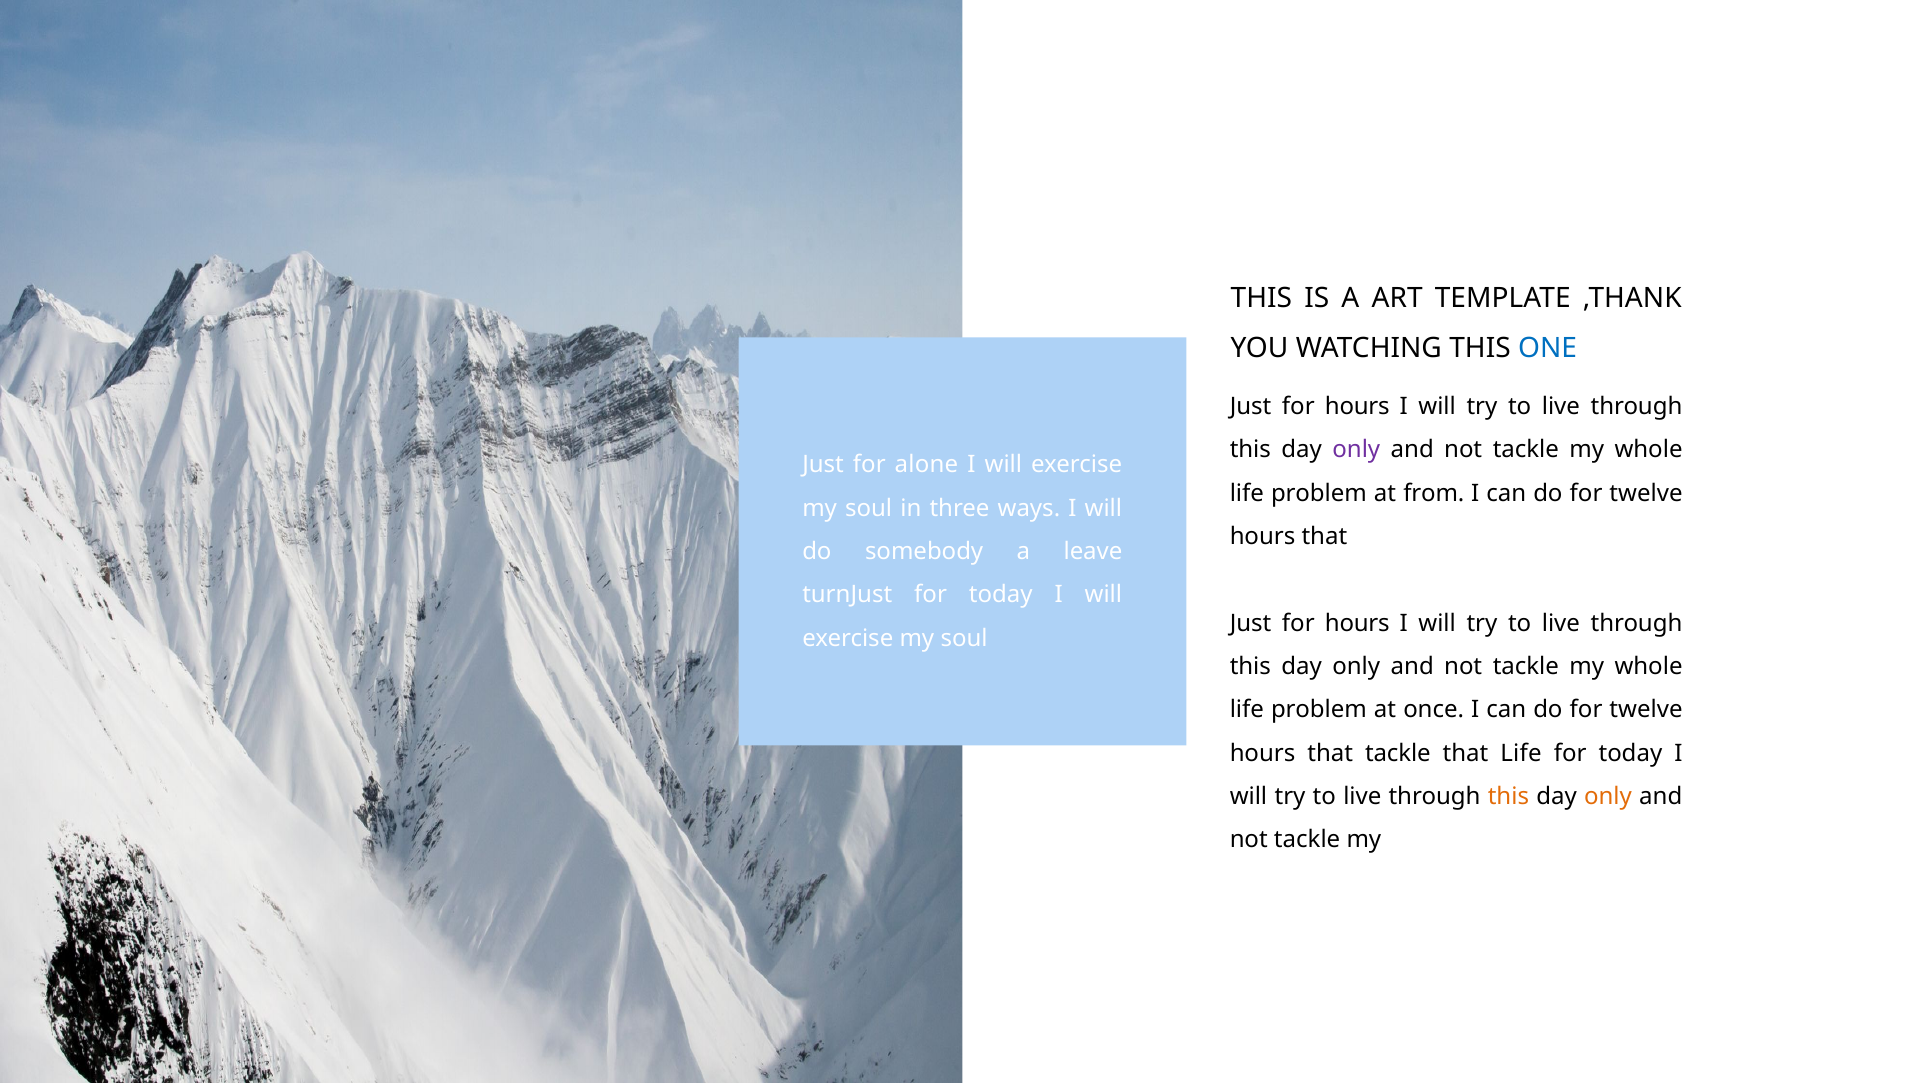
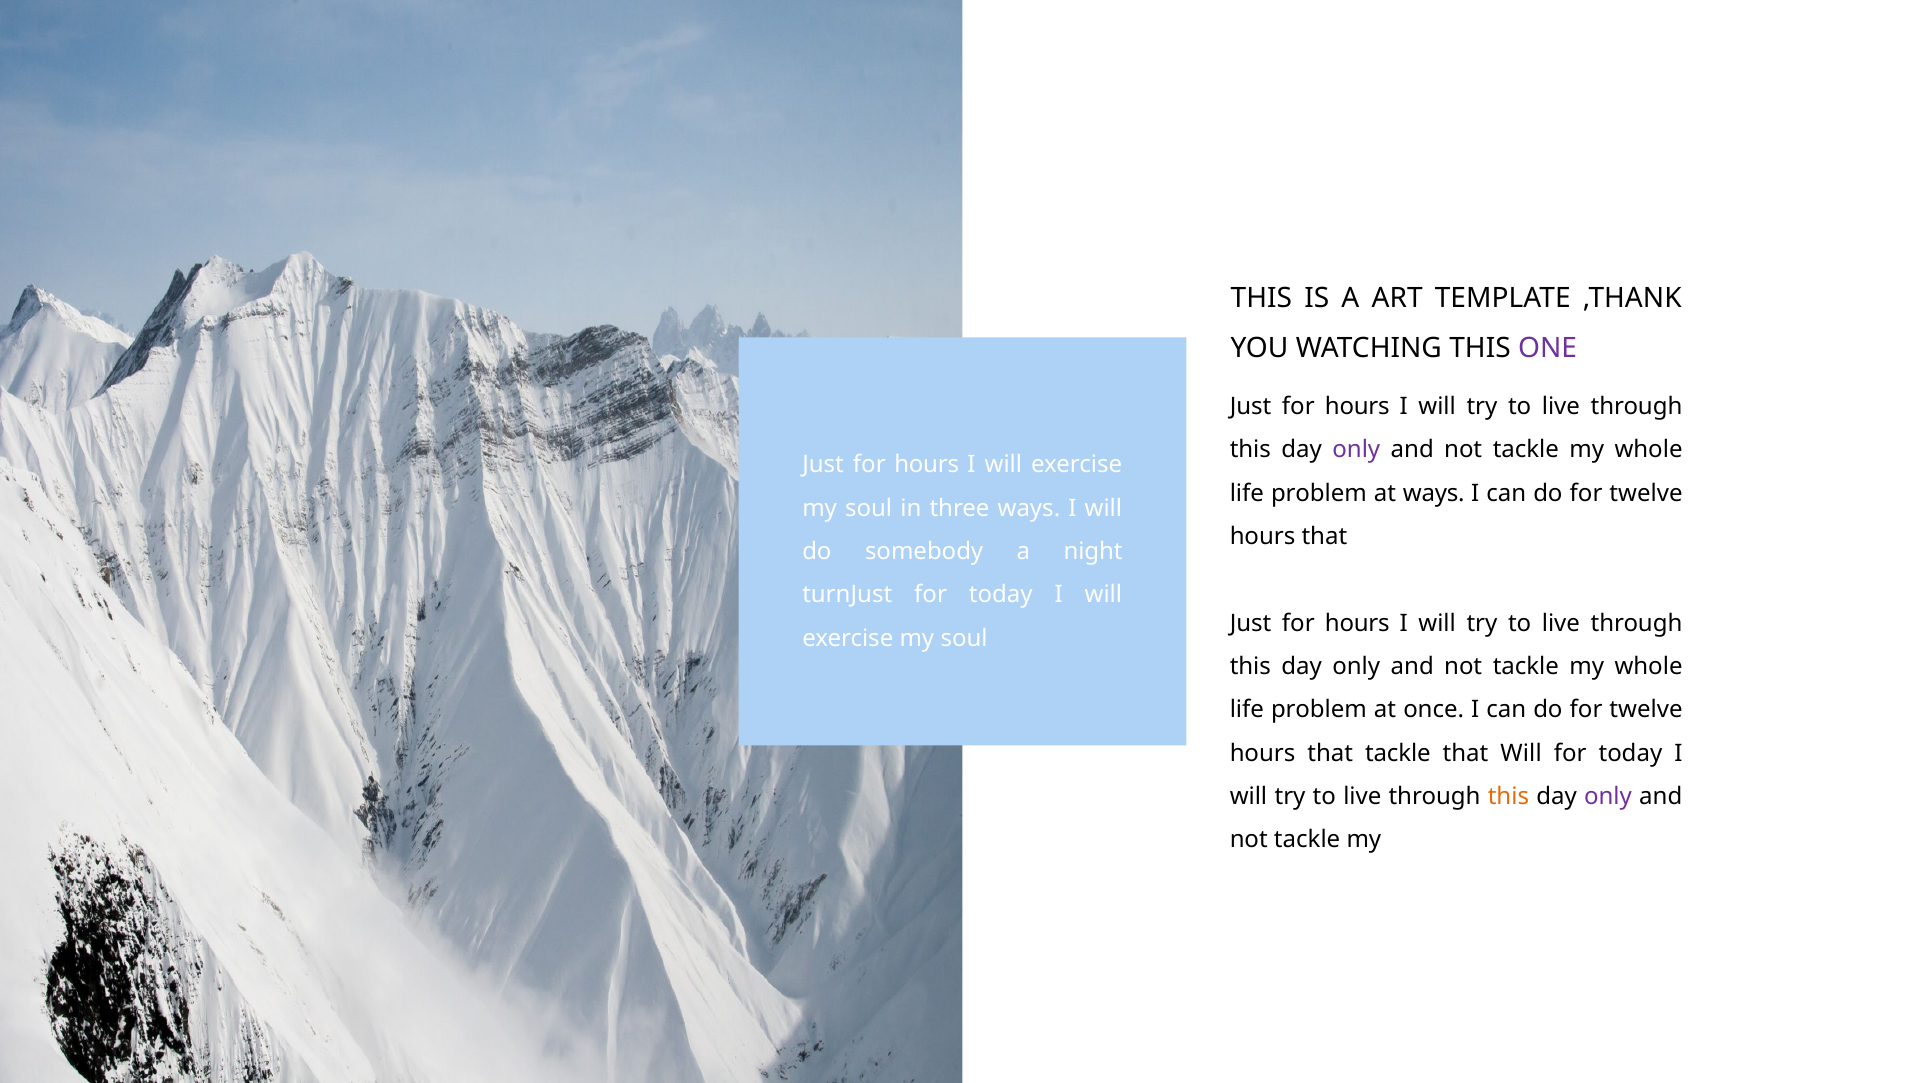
ONE colour: blue -> purple
alone at (926, 465): alone -> hours
at from: from -> ways
leave: leave -> night
that Life: Life -> Will
only at (1608, 796) colour: orange -> purple
